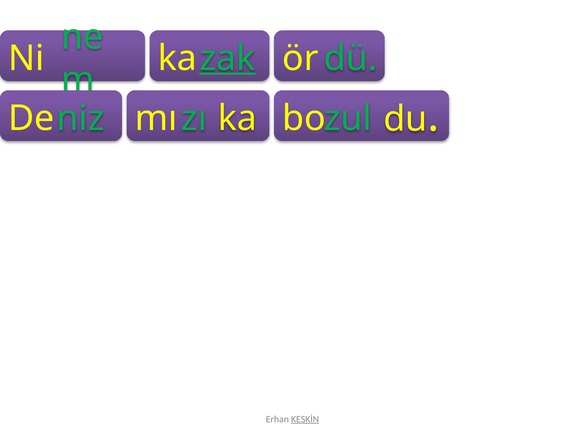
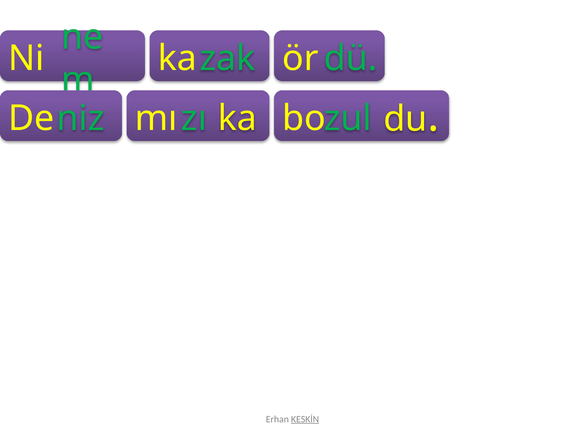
zak underline: present -> none
